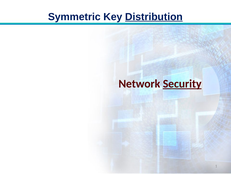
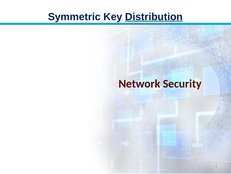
Security underline: present -> none
